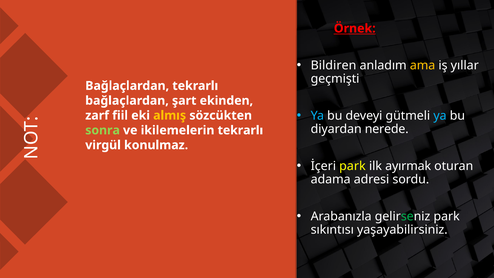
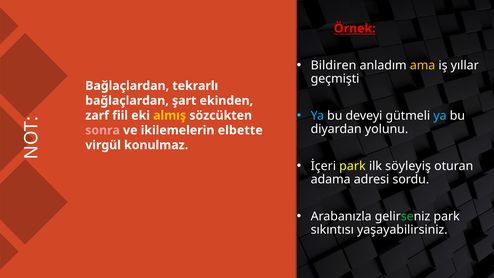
nerede: nerede -> yolunu
sonra colour: light green -> pink
ikilemelerin tekrarlı: tekrarlı -> elbette
ayırmak: ayırmak -> söyleyiş
